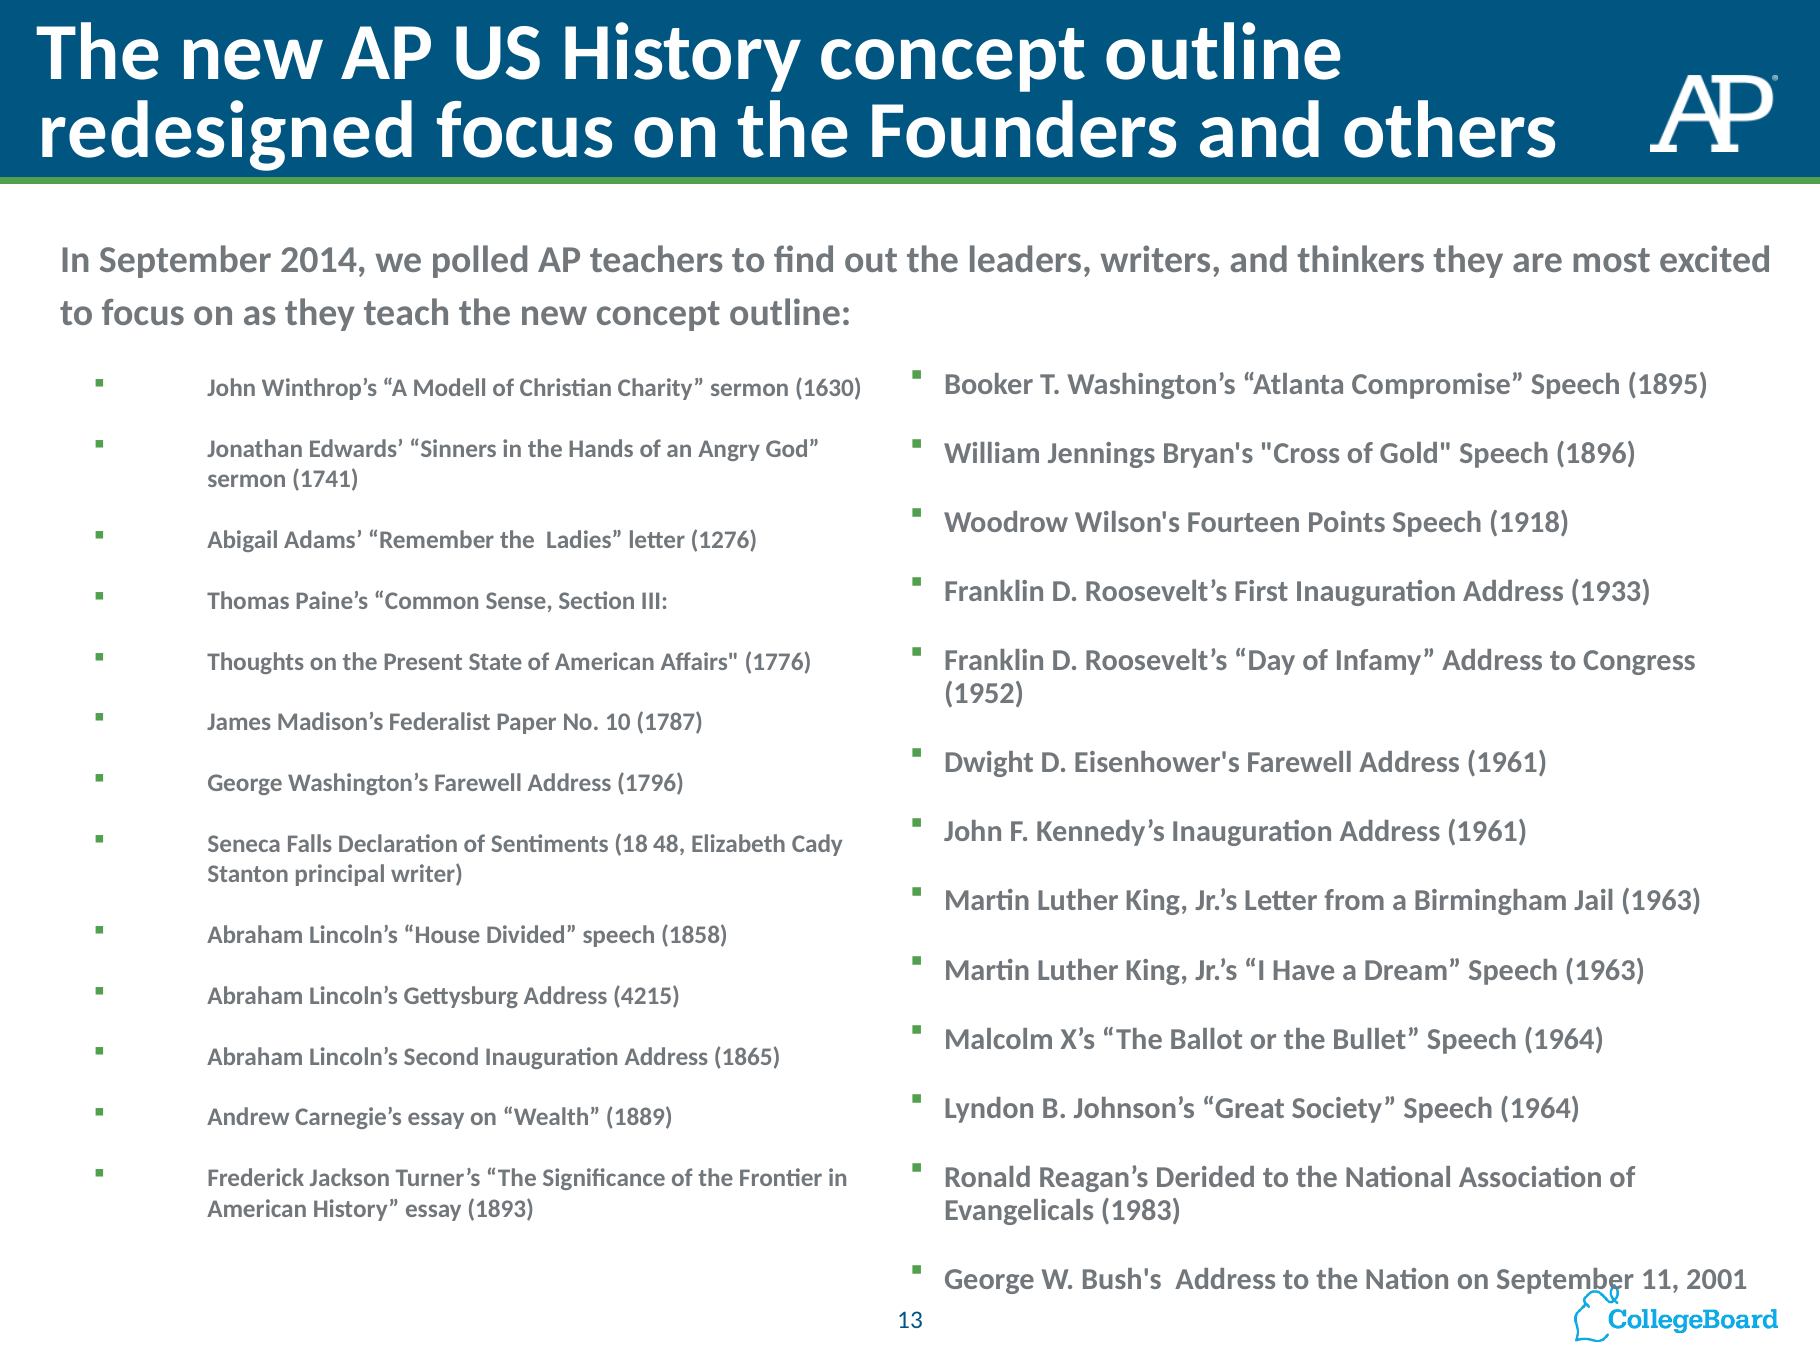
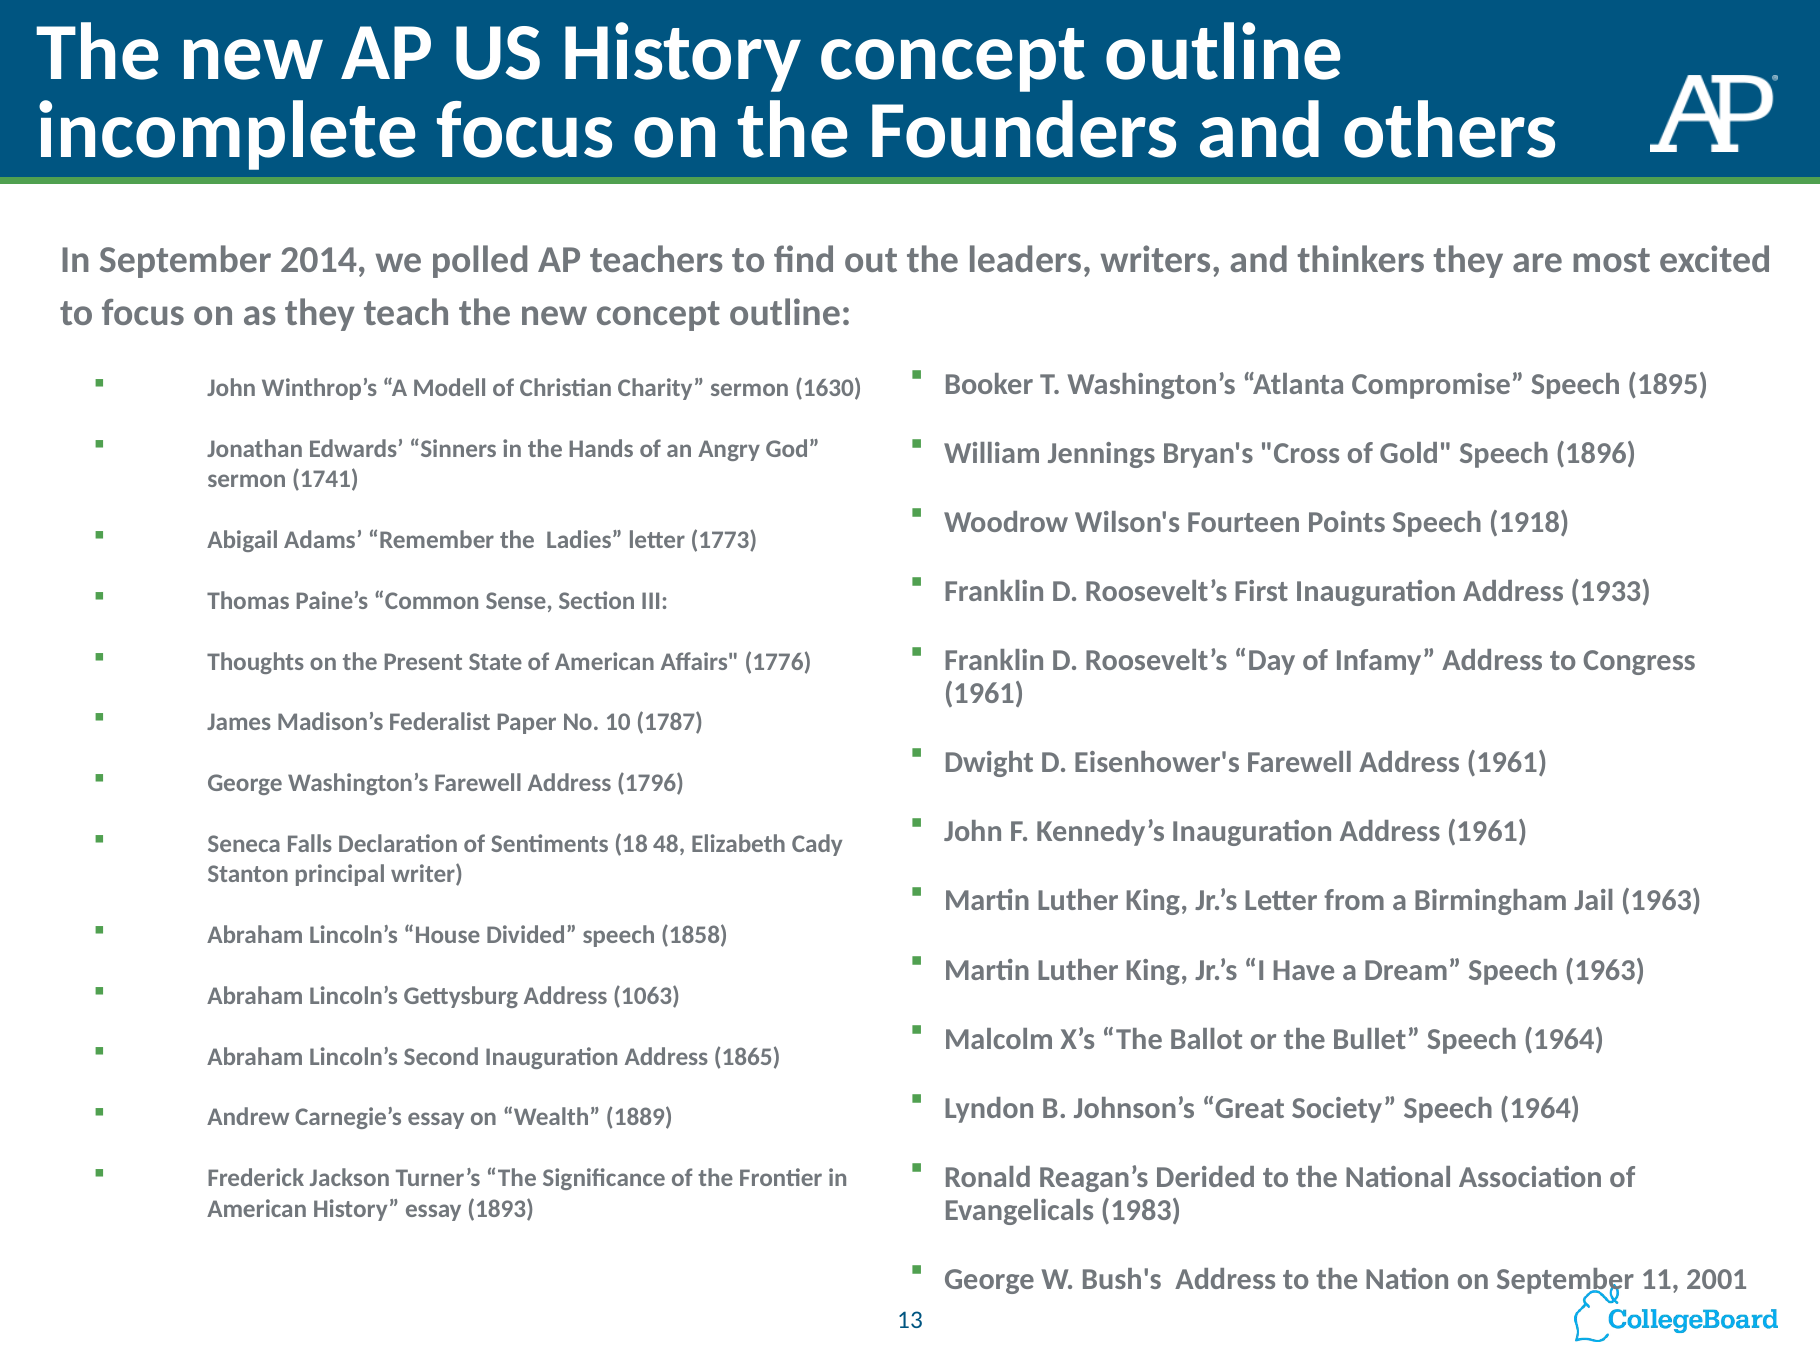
redesigned: redesigned -> incomplete
1276: 1276 -> 1773
1952 at (984, 693): 1952 -> 1961
4215: 4215 -> 1063
